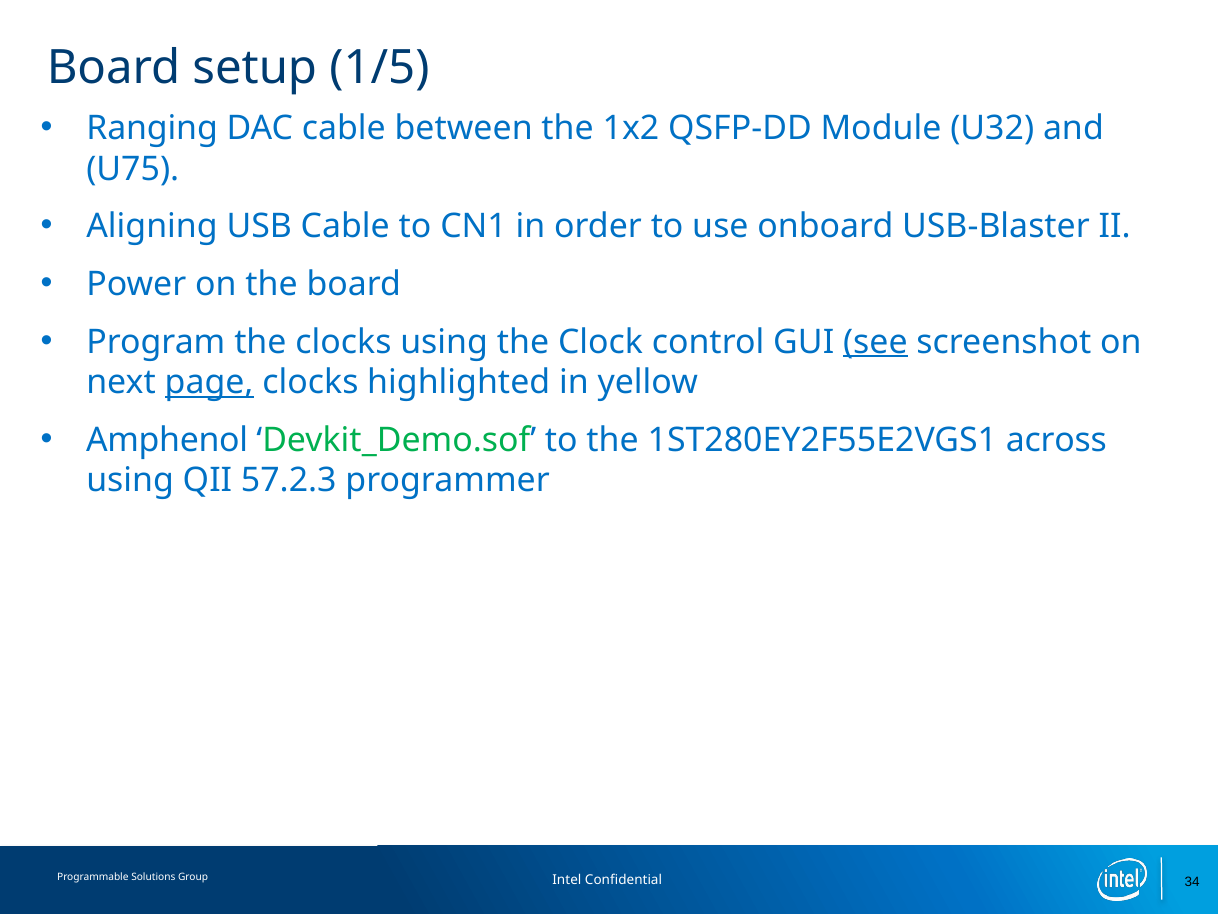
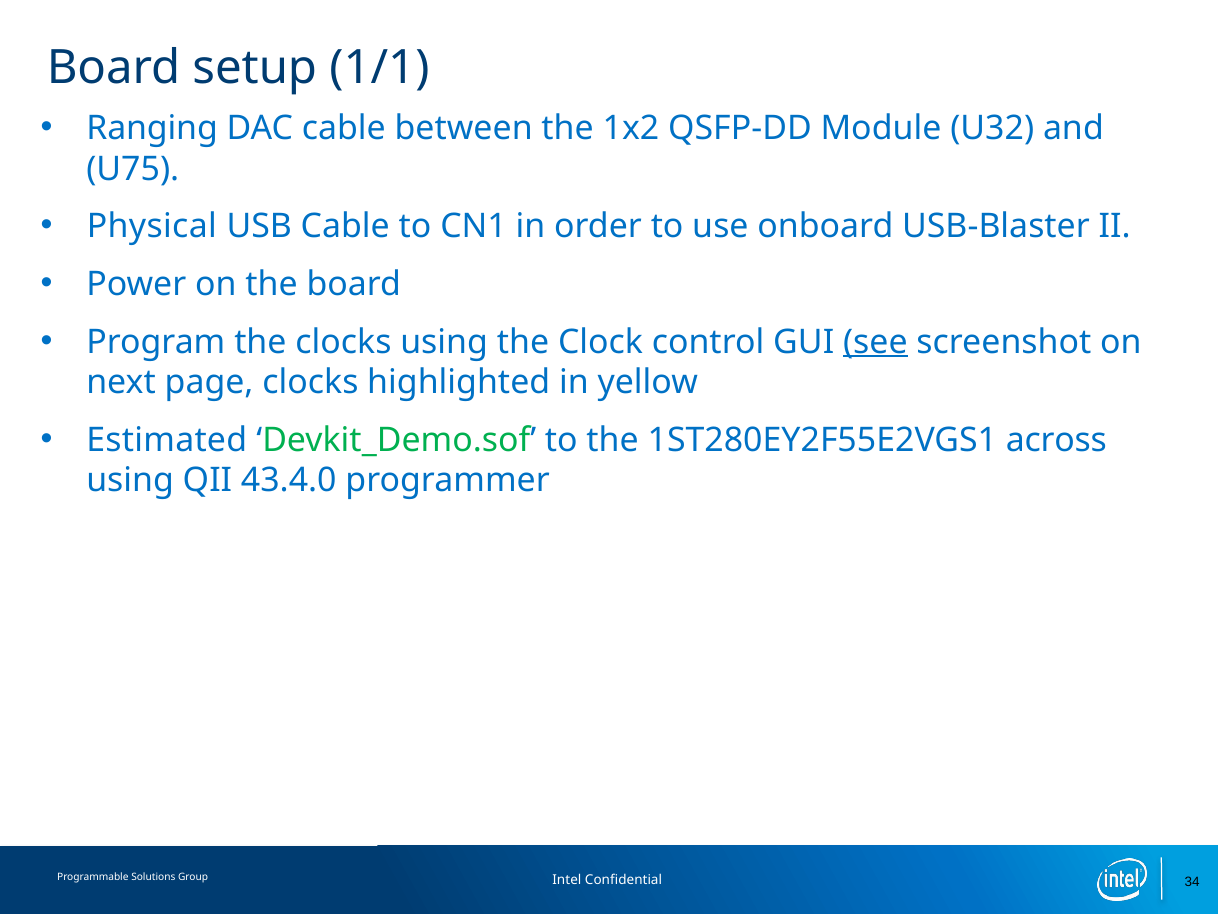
1/5: 1/5 -> 1/1
Aligning: Aligning -> Physical
page underline: present -> none
Amphenol: Amphenol -> Estimated
57.2.3: 57.2.3 -> 43.4.0
